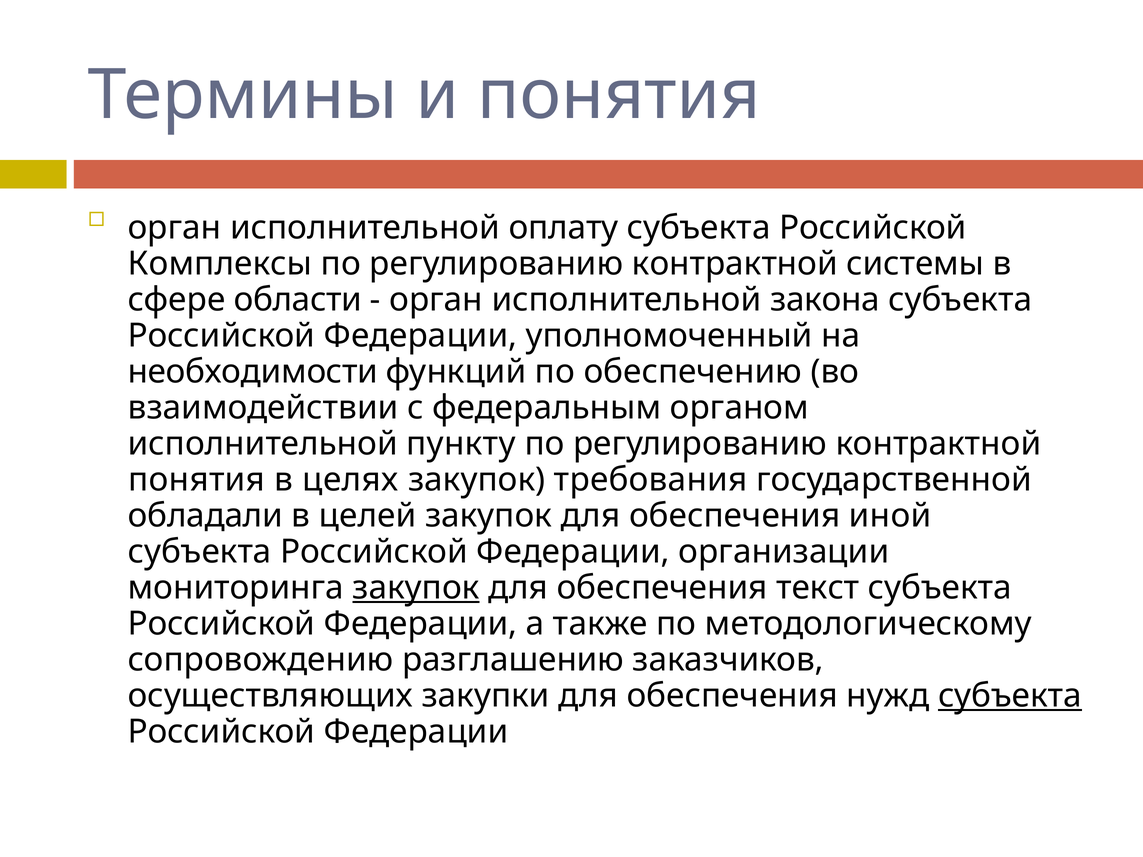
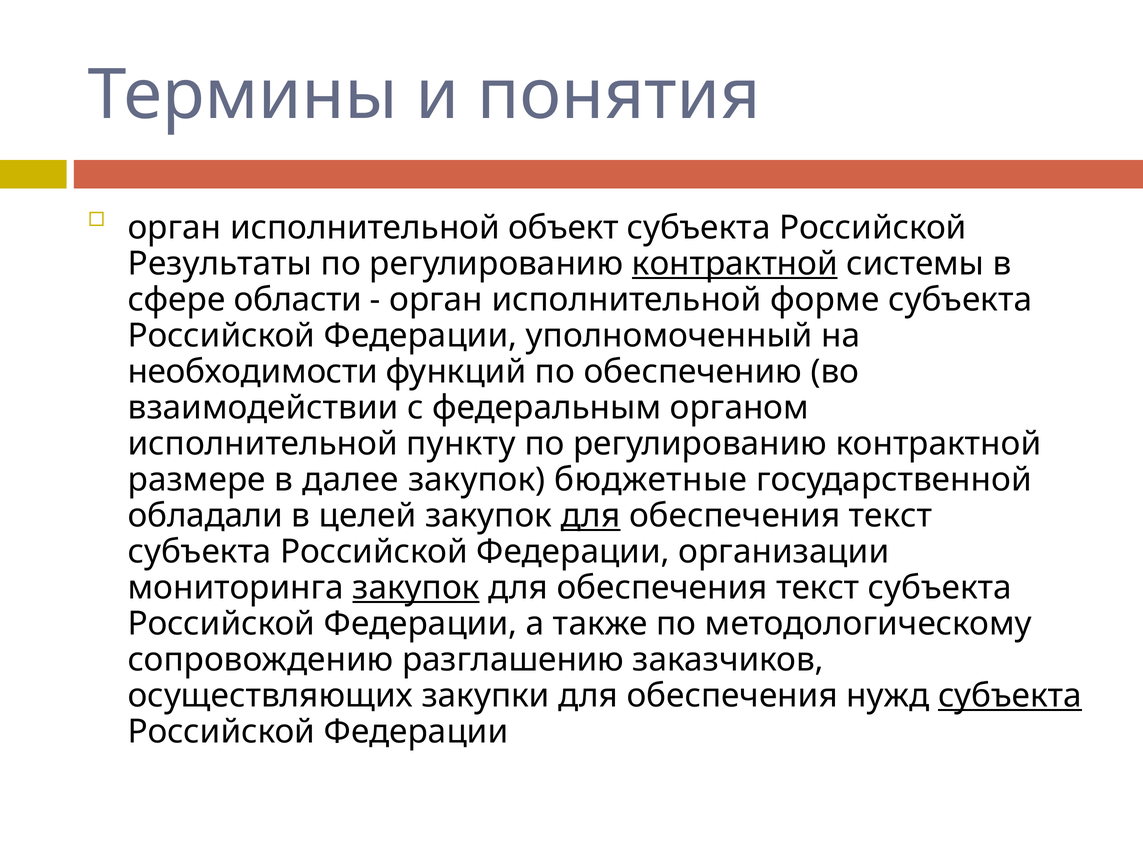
оплату: оплату -> объект
Комплексы: Комплексы -> Результаты
контрактной at (735, 264) underline: none -> present
закона: закона -> форме
понятия at (197, 480): понятия -> размере
целях: целях -> далее
требования: требования -> бюджетные
для at (591, 516) underline: none -> present
иной at (890, 516): иной -> текст
